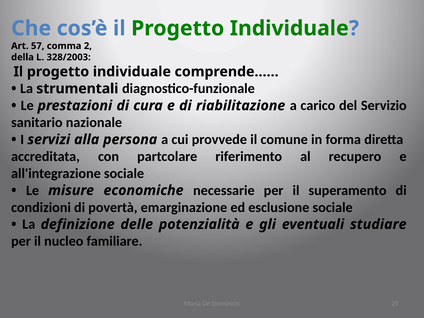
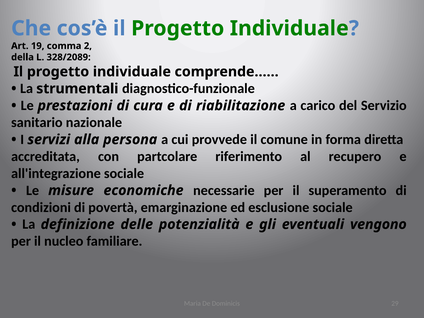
57: 57 -> 19
328/2003: 328/2003 -> 328/2089
studiare: studiare -> vengono
